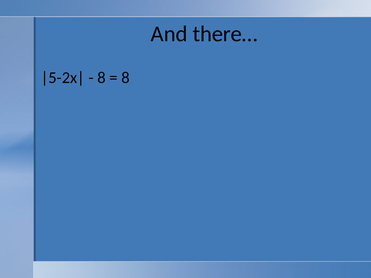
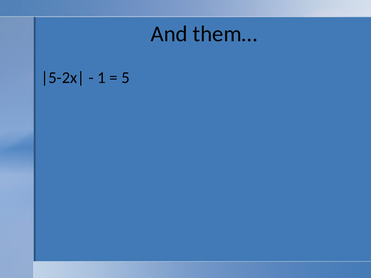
there…: there… -> them…
8 at (102, 78): 8 -> 1
8 at (126, 78): 8 -> 5
